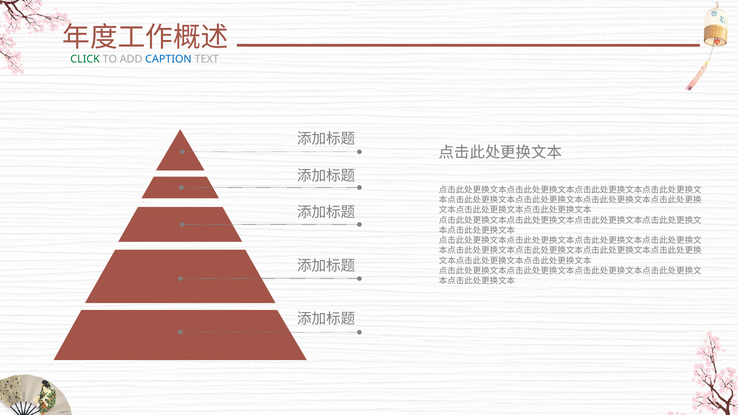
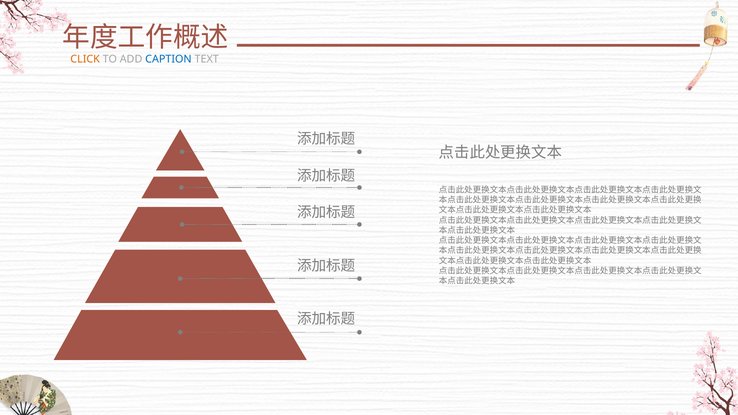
CLICK colour: green -> orange
